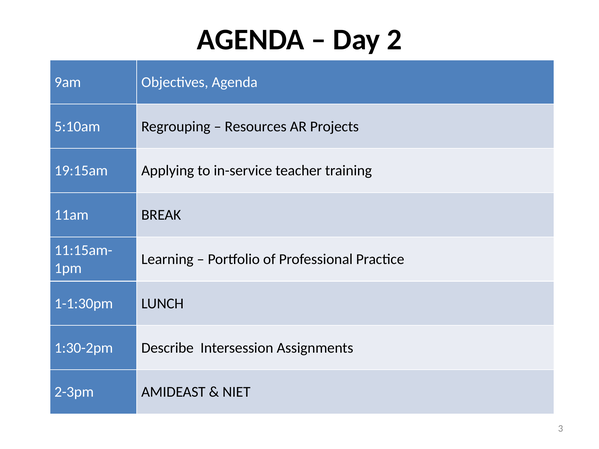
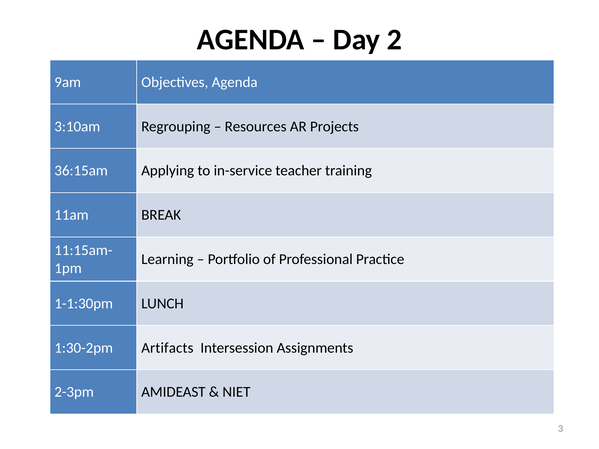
5:10am: 5:10am -> 3:10am
19:15am: 19:15am -> 36:15am
Describe: Describe -> Artifacts
